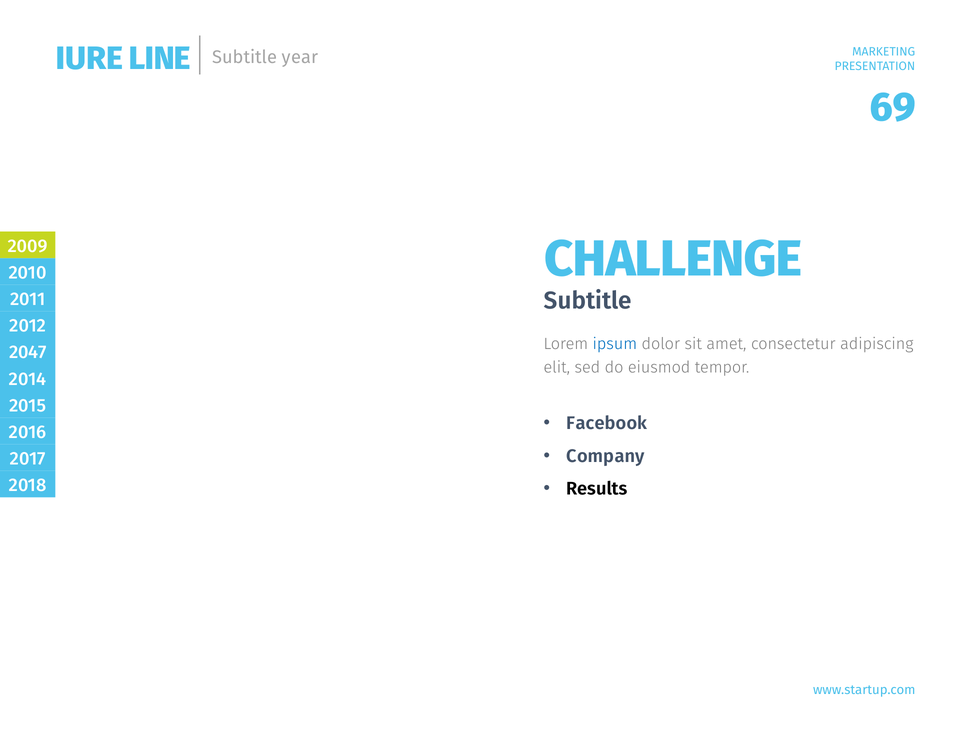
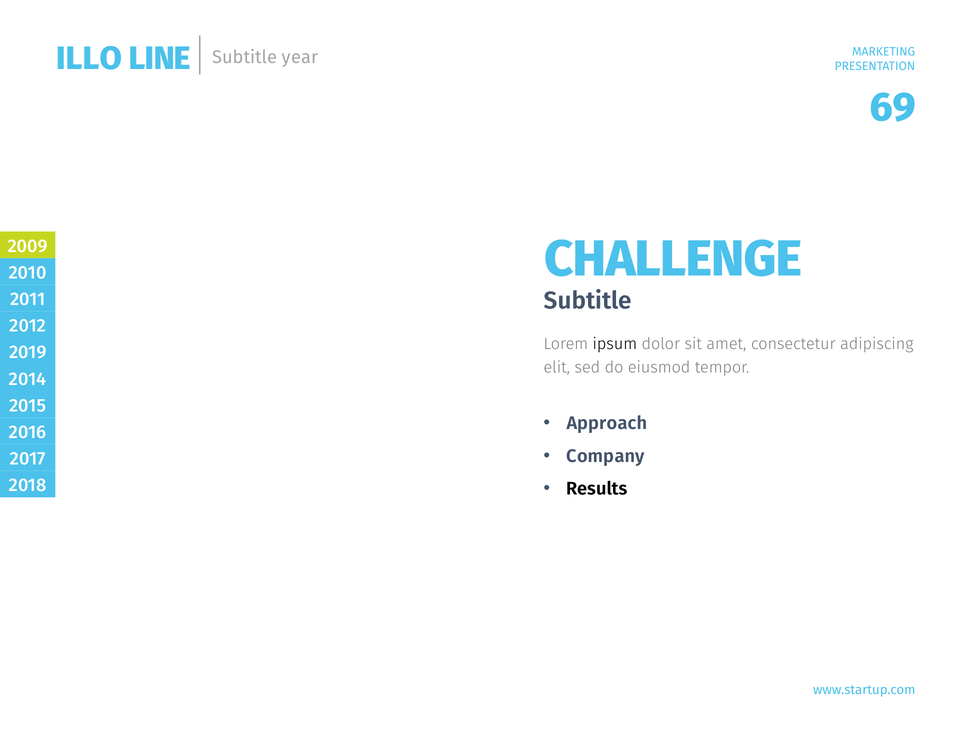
IURE: IURE -> ILLO
ipsum colour: blue -> black
2047: 2047 -> 2019
Facebook: Facebook -> Approach
